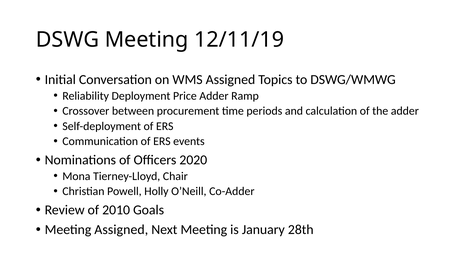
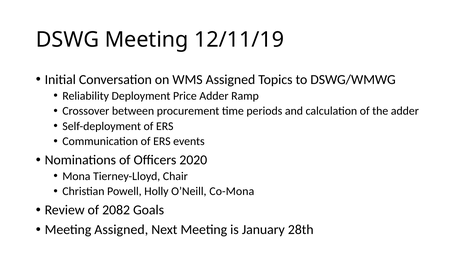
Co-Adder: Co-Adder -> Co-Mona
2010: 2010 -> 2082
